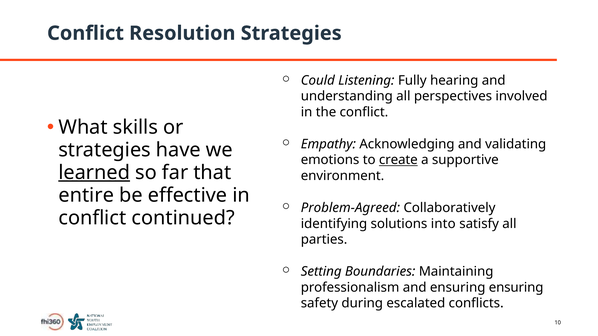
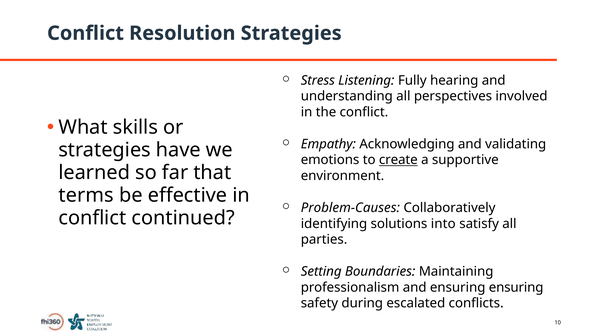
Could: Could -> Stress
learned underline: present -> none
entire: entire -> terms
Problem-Agreed: Problem-Agreed -> Problem-Causes
